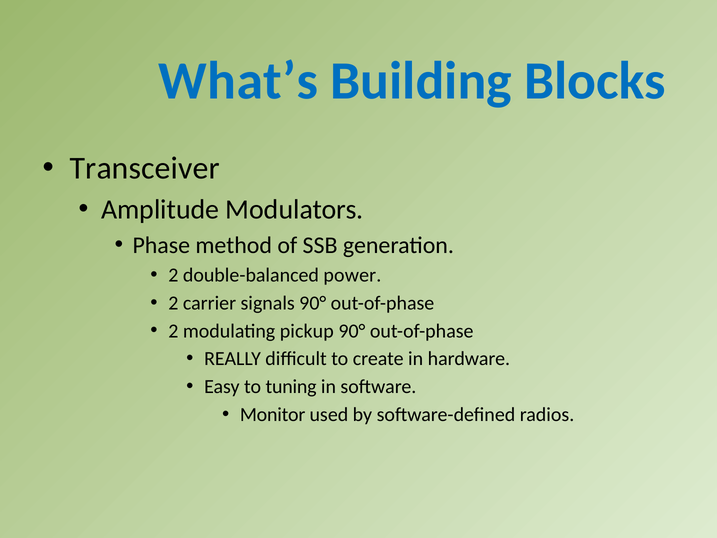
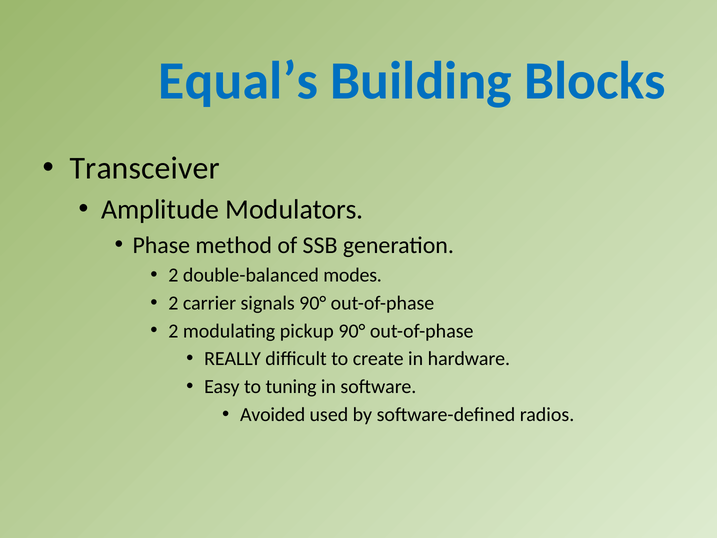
What’s: What’s -> Equal’s
power: power -> modes
Monitor: Monitor -> Avoided
